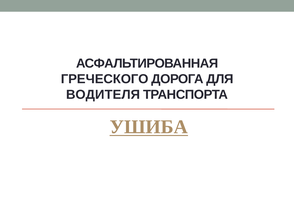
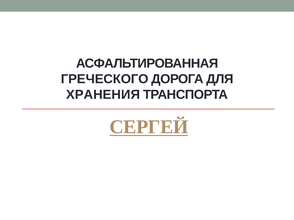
ВОДИТЕЛЯ: ВОДИТЕЛЯ -> ХРАНЕНИЯ
УШИБА: УШИБА -> СЕРГЕЙ
